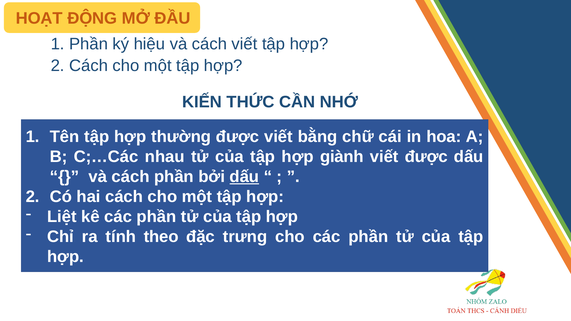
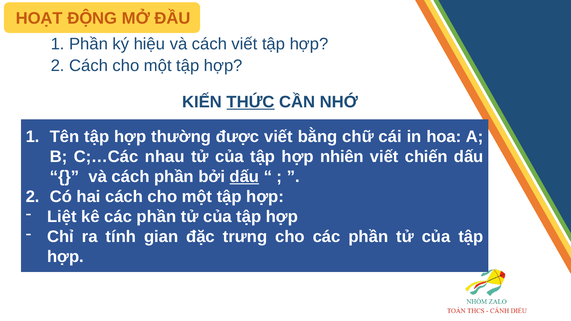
THỨC underline: none -> present
giành: giành -> nhiên
viết được: được -> chiến
theo: theo -> gian
